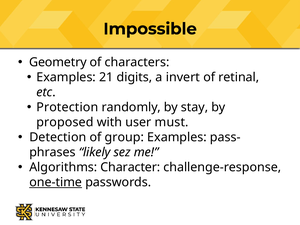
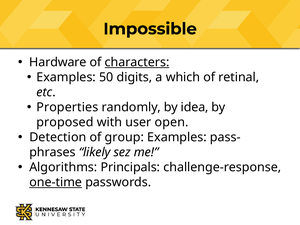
Geometry: Geometry -> Hardware
characters underline: none -> present
21: 21 -> 50
invert: invert -> which
Protection: Protection -> Properties
stay: stay -> idea
must: must -> open
Character: Character -> Principals
